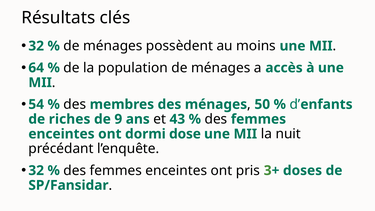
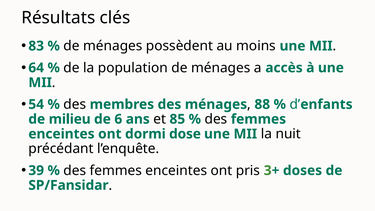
32 at (36, 46): 32 -> 83
50: 50 -> 88
riches: riches -> milieu
9: 9 -> 6
43: 43 -> 85
32 at (36, 170): 32 -> 39
